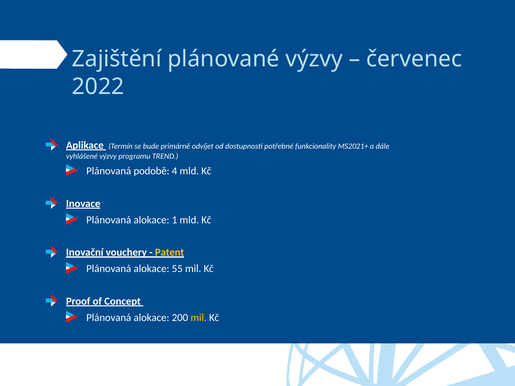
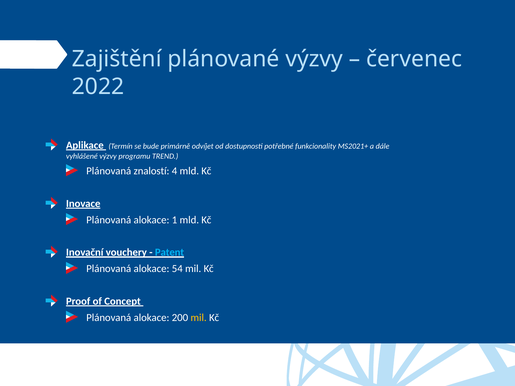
podobě: podobě -> znalostí
Patent colour: yellow -> light blue
55: 55 -> 54
